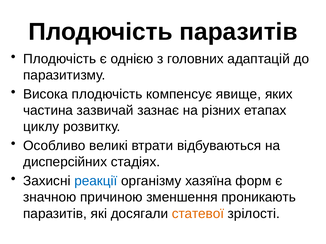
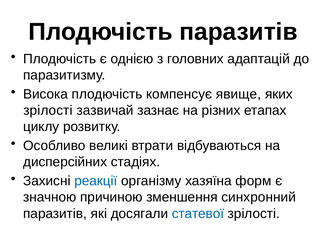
частина at (48, 111): частина -> зрілості
проникають: проникають -> синхронний
статевої colour: orange -> blue
